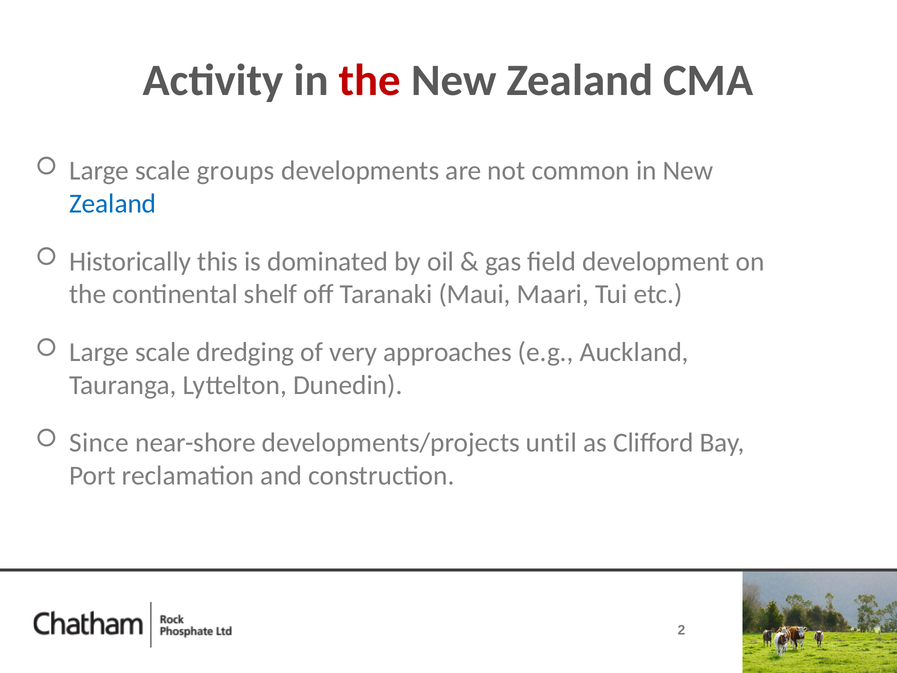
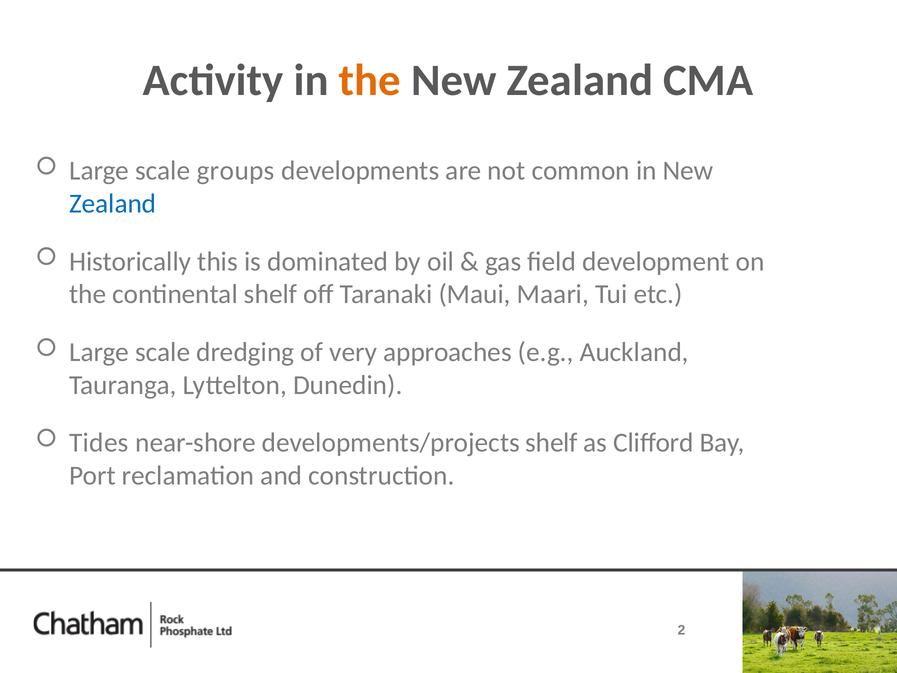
the at (370, 80) colour: red -> orange
Since: Since -> Tides
developments/projects until: until -> shelf
